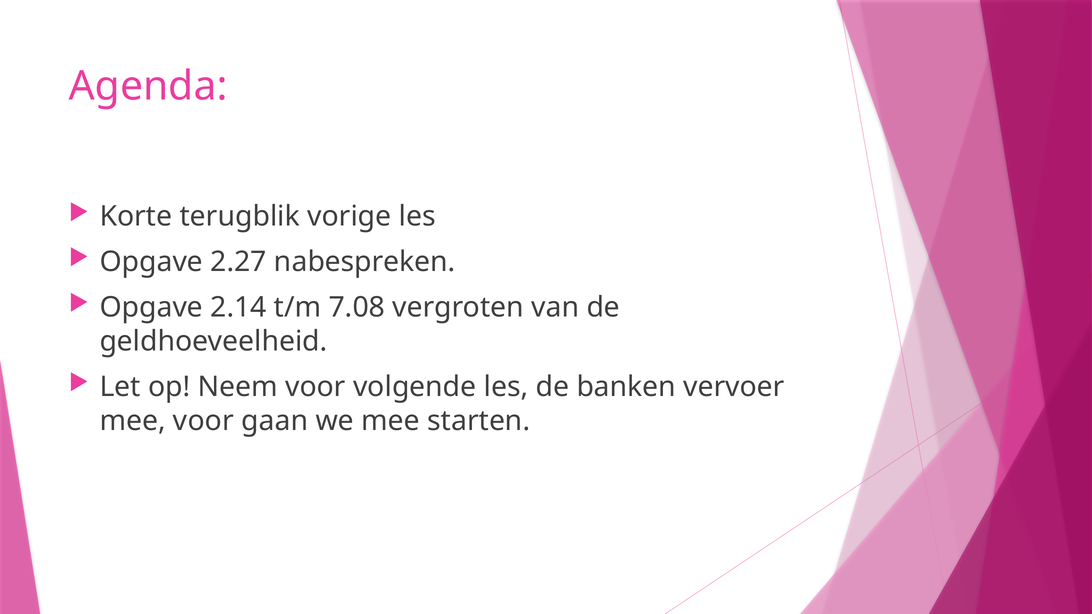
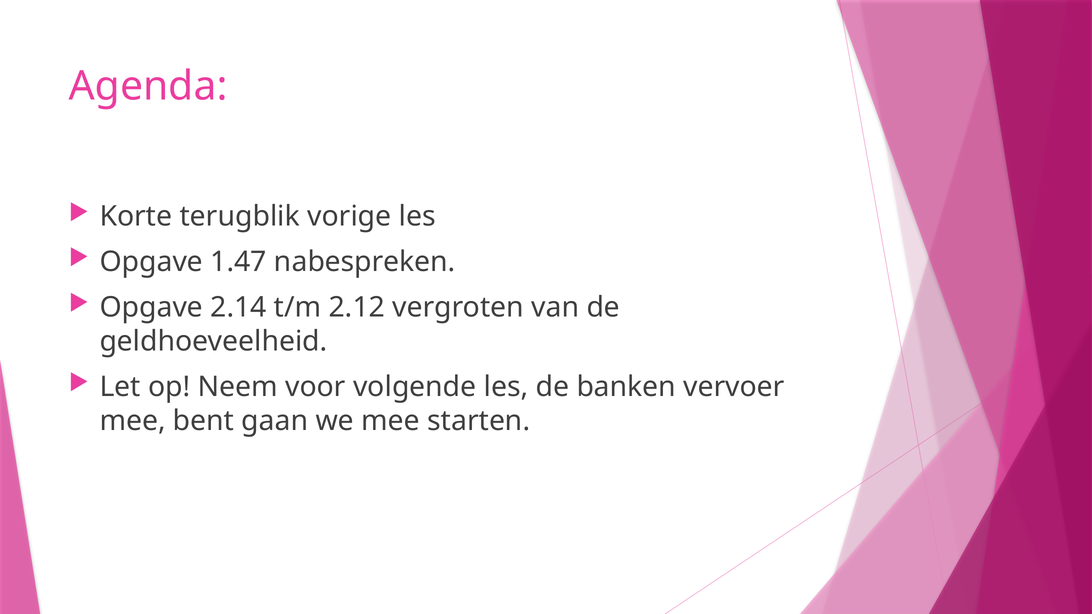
2.27: 2.27 -> 1.47
7.08: 7.08 -> 2.12
mee voor: voor -> bent
